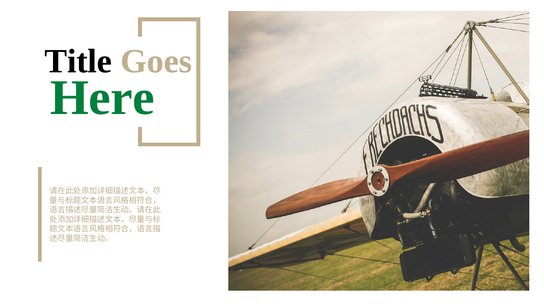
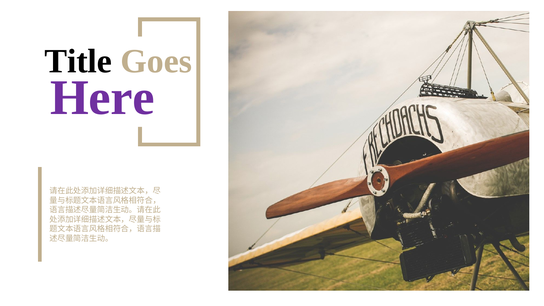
Here colour: green -> purple
